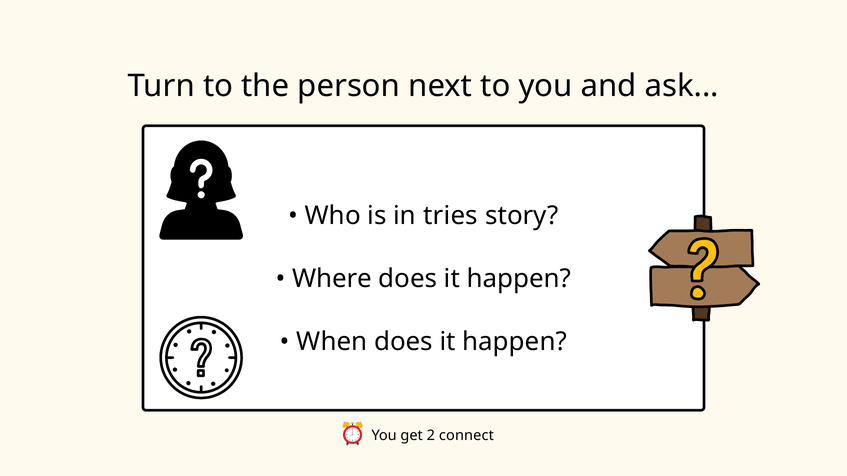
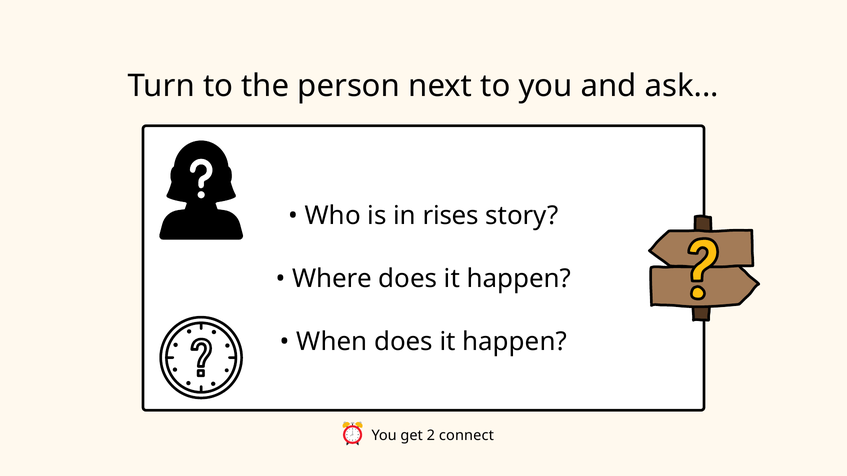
tries: tries -> rises
